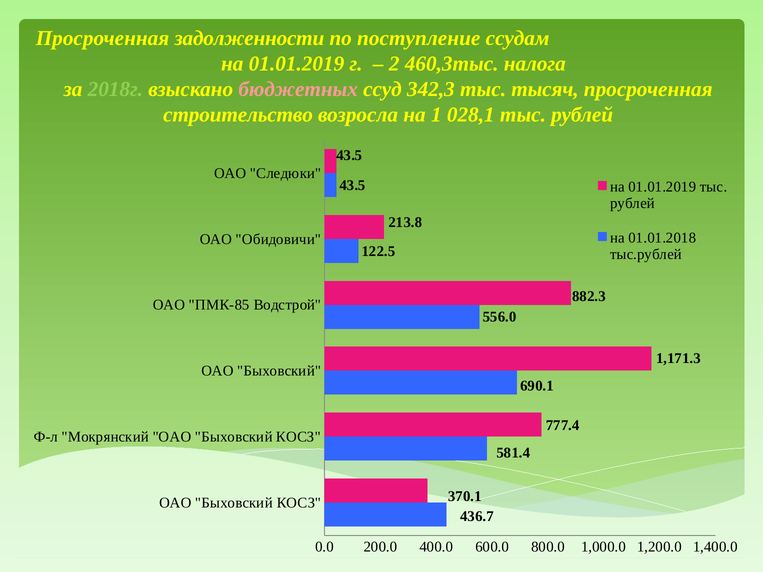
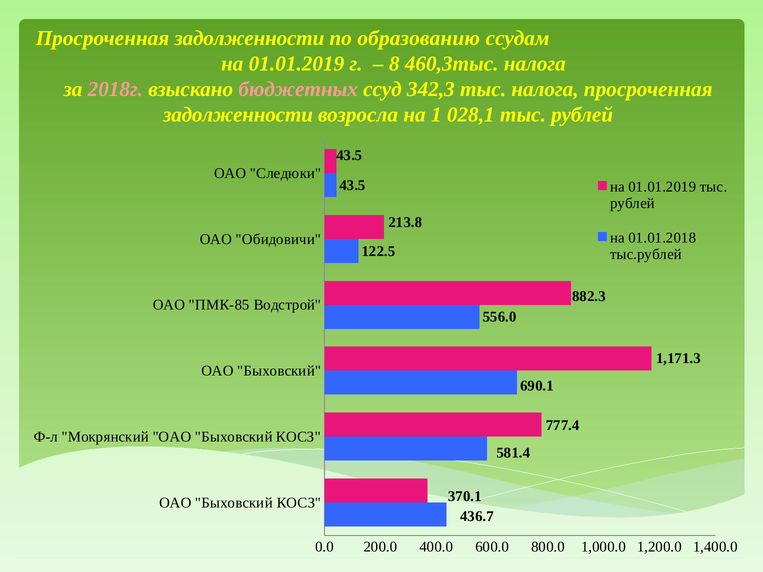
поступление: поступление -> образованию
2: 2 -> 8
2018г colour: light green -> pink
тыс тысяч: тысяч -> налога
строительство at (238, 115): строительство -> задолженности
